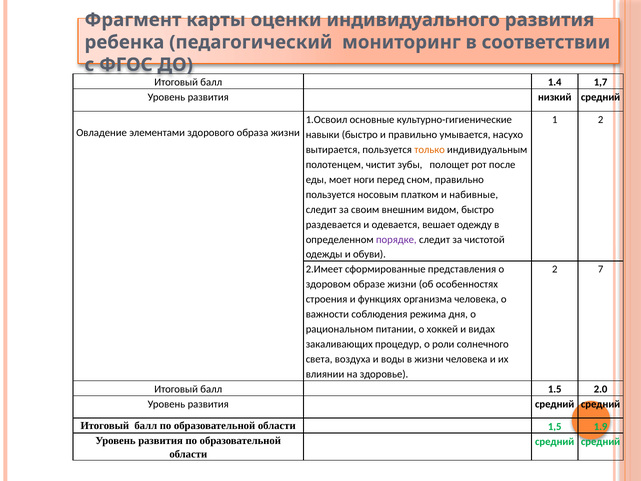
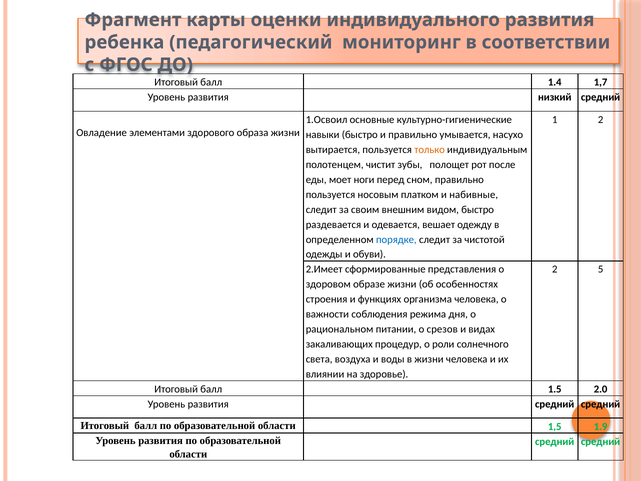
порядке colour: purple -> blue
7: 7 -> 5
хоккей: хоккей -> срезов
